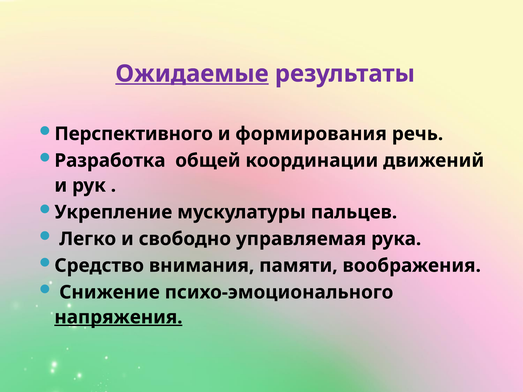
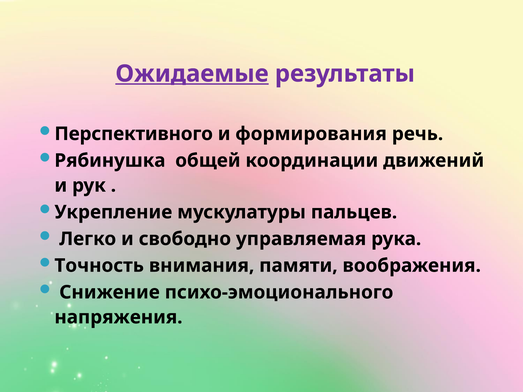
Разработка: Разработка -> Рябинушка
Средство: Средство -> Точность
напряжения underline: present -> none
